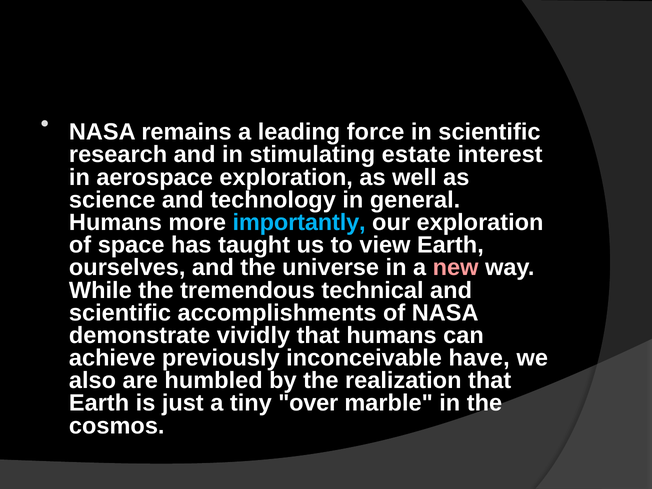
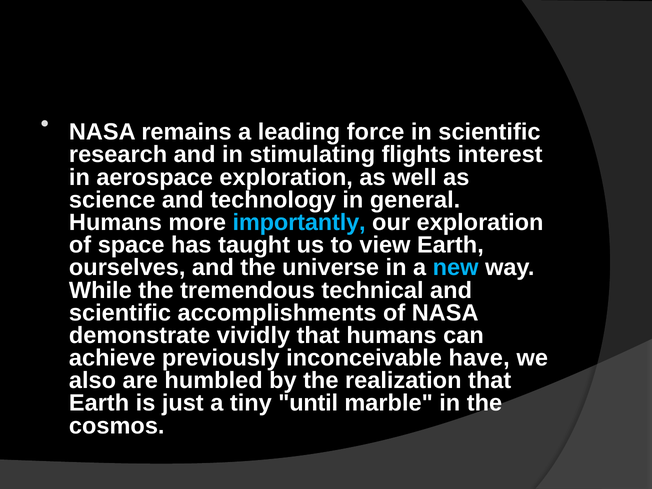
estate: estate -> flights
new colour: pink -> light blue
over: over -> until
